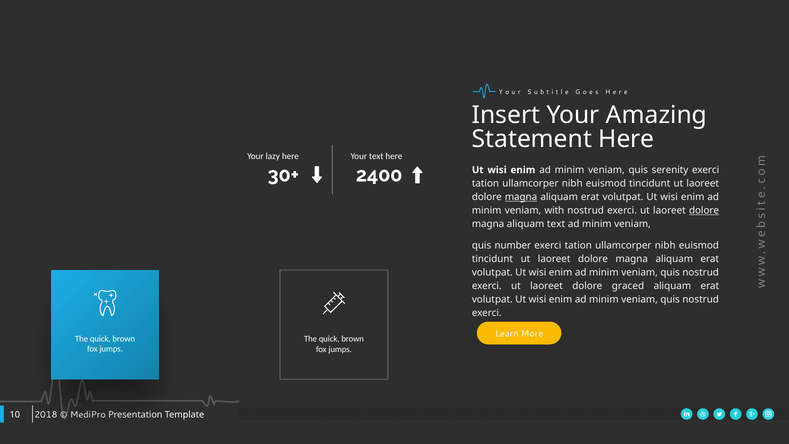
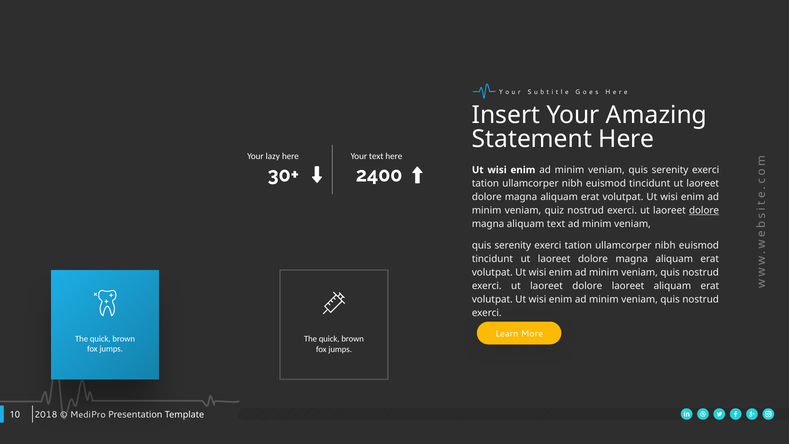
magna at (521, 197) underline: present -> none
with: with -> quiz
number at (513, 246): number -> serenity
dolore graced: graced -> laoreet
